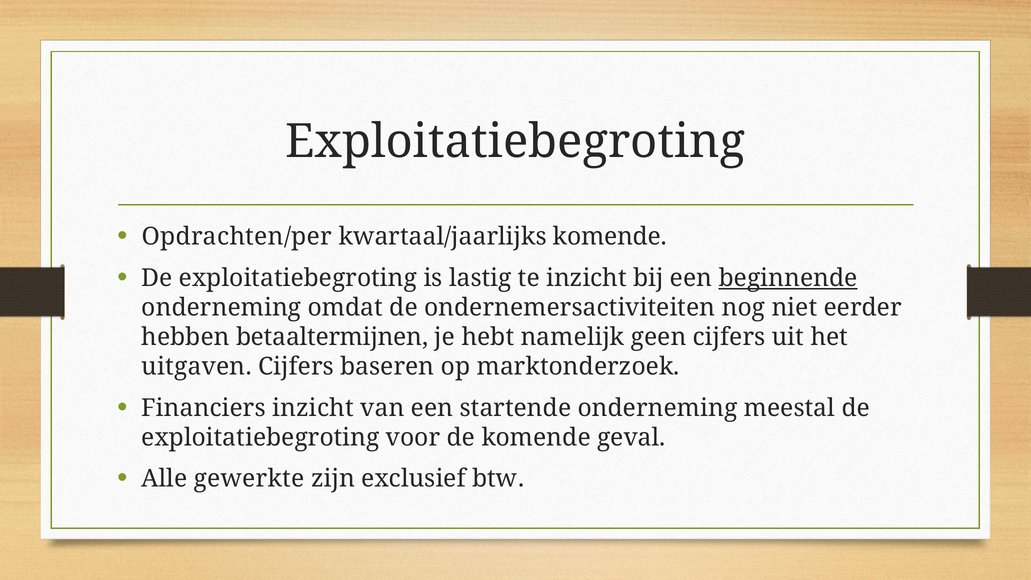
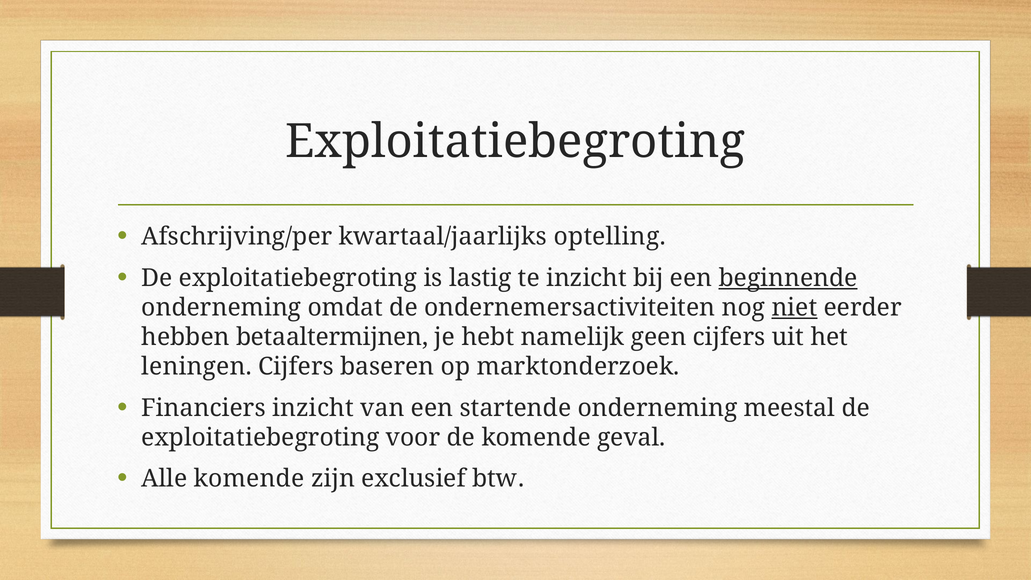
Opdrachten/per: Opdrachten/per -> Afschrijving/per
kwartaal/jaarlijks komende: komende -> optelling
niet underline: none -> present
uitgaven: uitgaven -> leningen
Alle gewerkte: gewerkte -> komende
